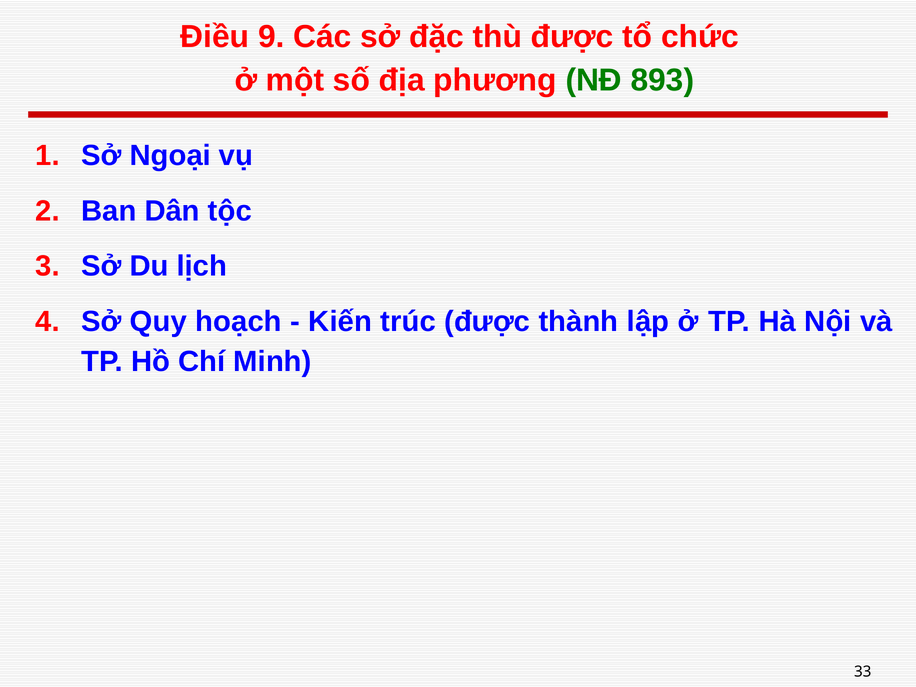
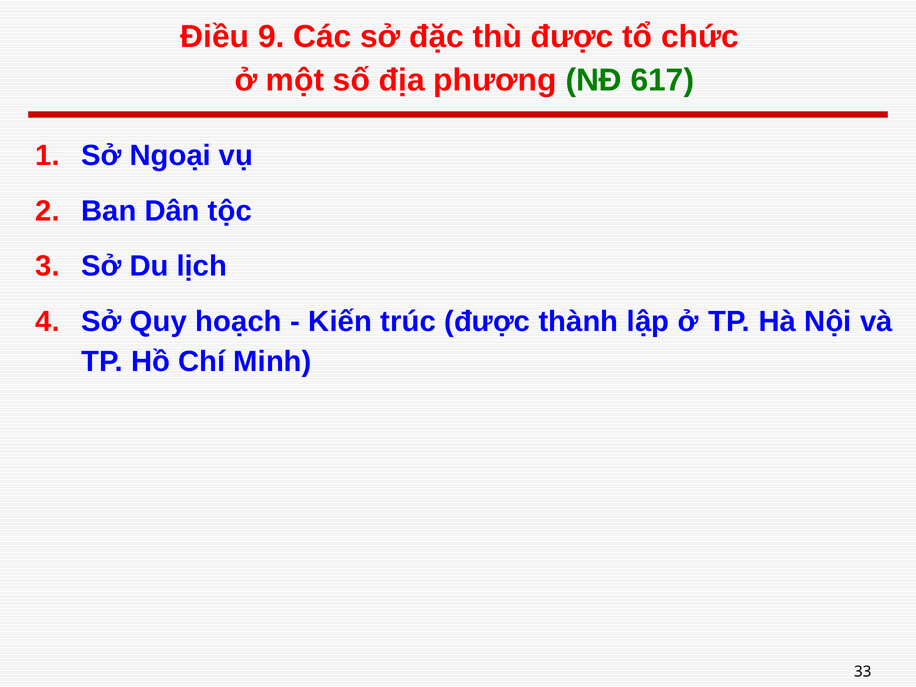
893: 893 -> 617
